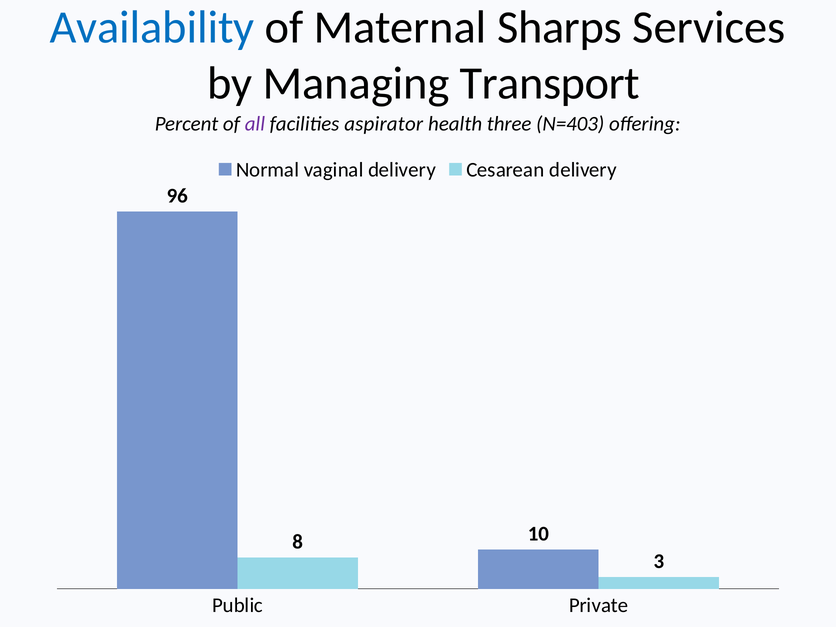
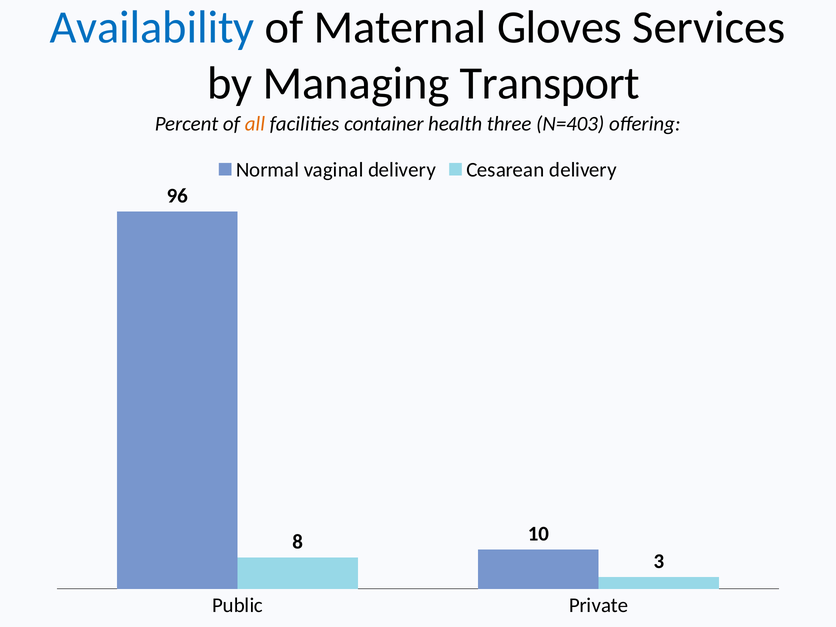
Sharps: Sharps -> Gloves
all colour: purple -> orange
aspirator: aspirator -> container
